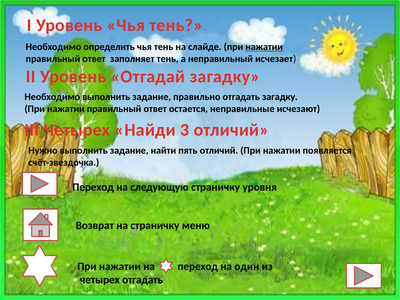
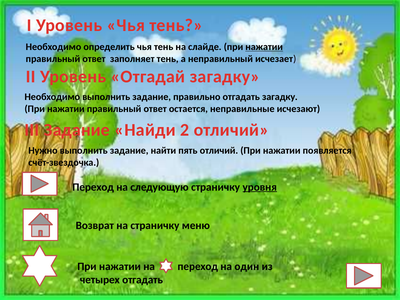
III Четырех: Четырех -> Задание
3: 3 -> 2
уровня underline: none -> present
